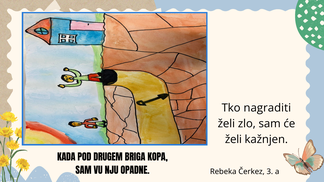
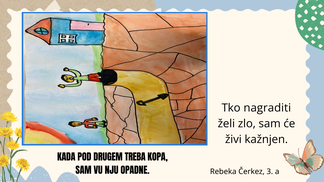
želi at (233, 140): želi -> živi
BRIGA: BRIGA -> TREBA
